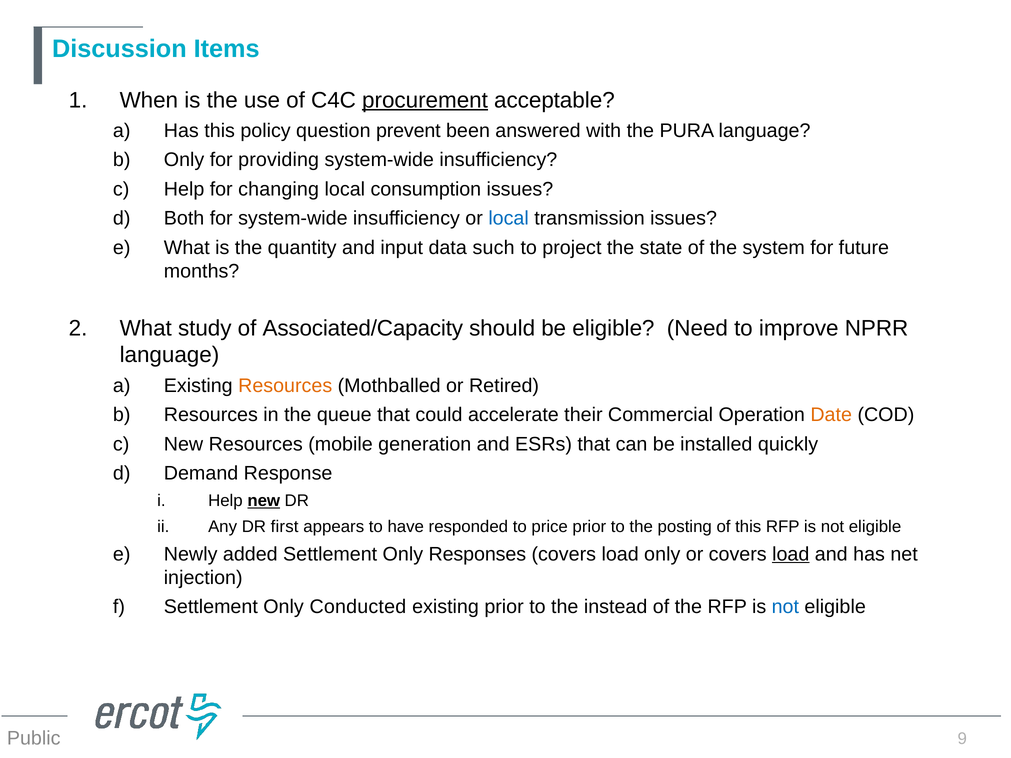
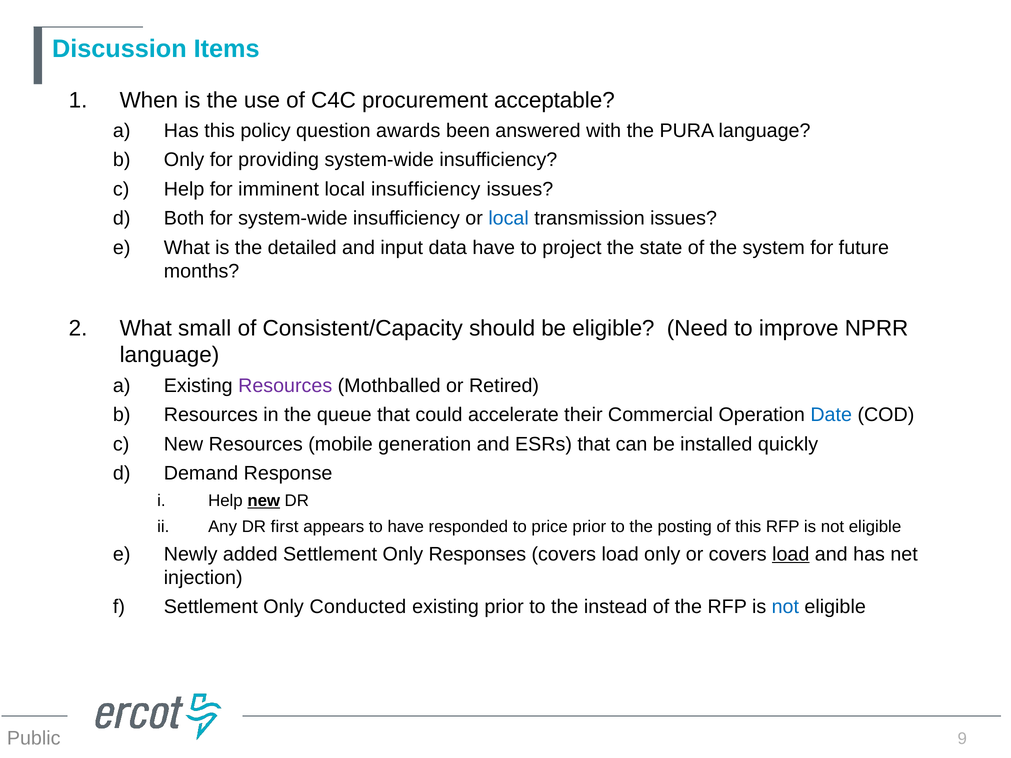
procurement underline: present -> none
prevent: prevent -> awards
changing: changing -> imminent
local consumption: consumption -> insufficiency
quantity: quantity -> detailed
data such: such -> have
study: study -> small
Associated/Capacity: Associated/Capacity -> Consistent/Capacity
Resources at (285, 386) colour: orange -> purple
Date colour: orange -> blue
